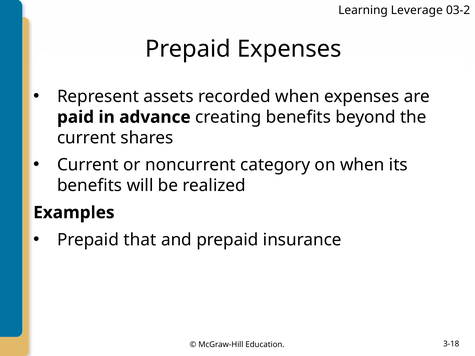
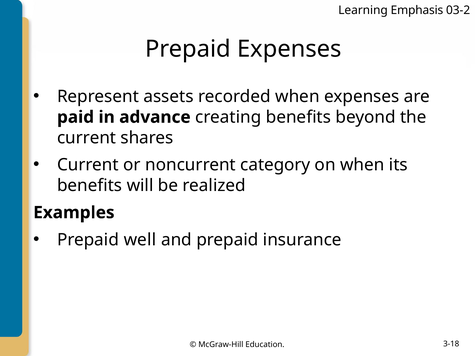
Leverage: Leverage -> Emphasis
that: that -> well
